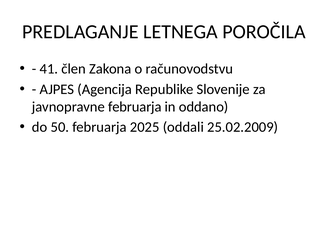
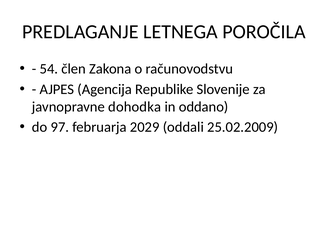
41: 41 -> 54
javnopravne februarja: februarja -> dohodka
50: 50 -> 97
2025: 2025 -> 2029
